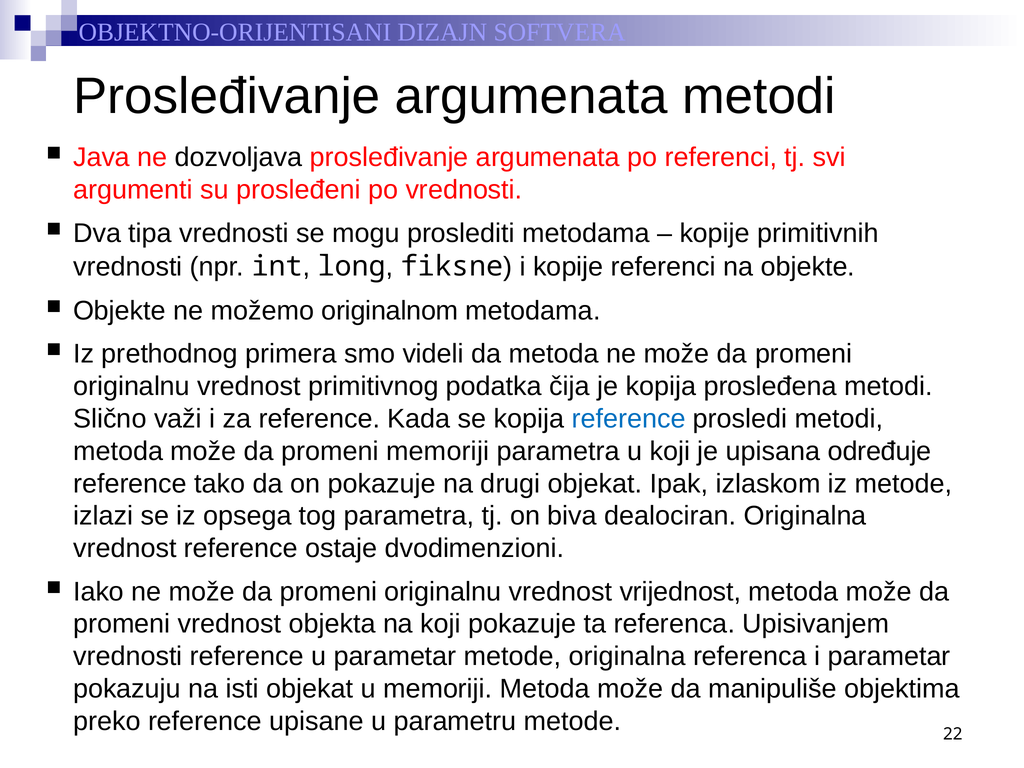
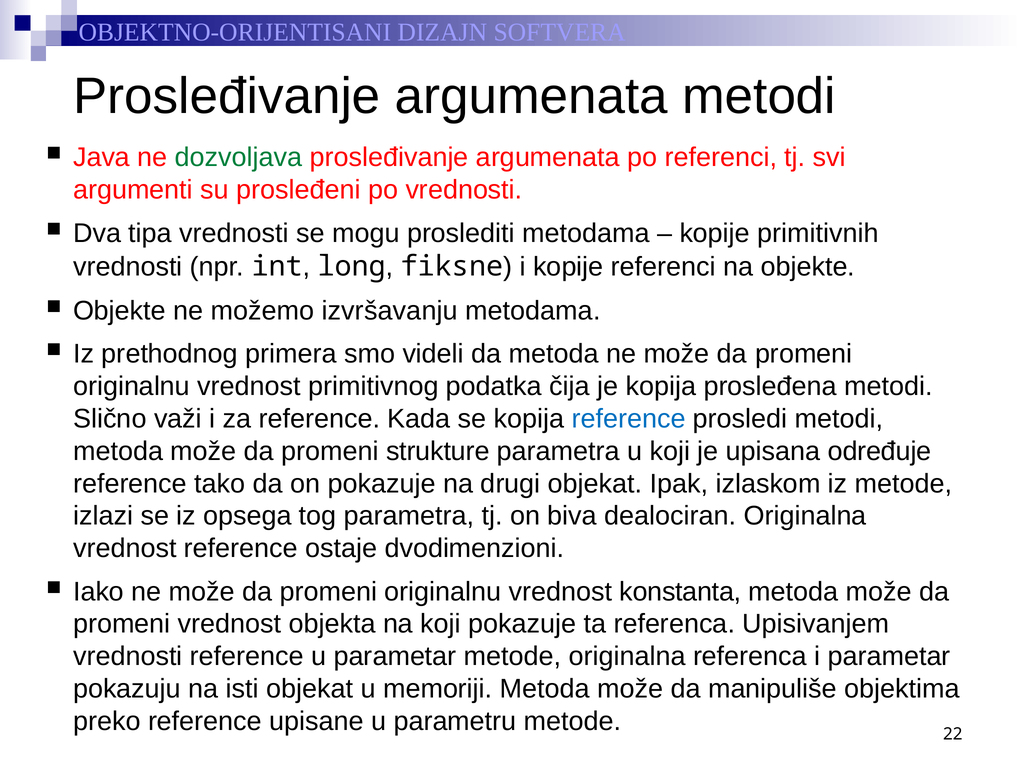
dozvoljava colour: black -> green
originalnom: originalnom -> izvršavanju
promeni memoriji: memoriji -> strukture
vrijednost: vrijednost -> konstanta
